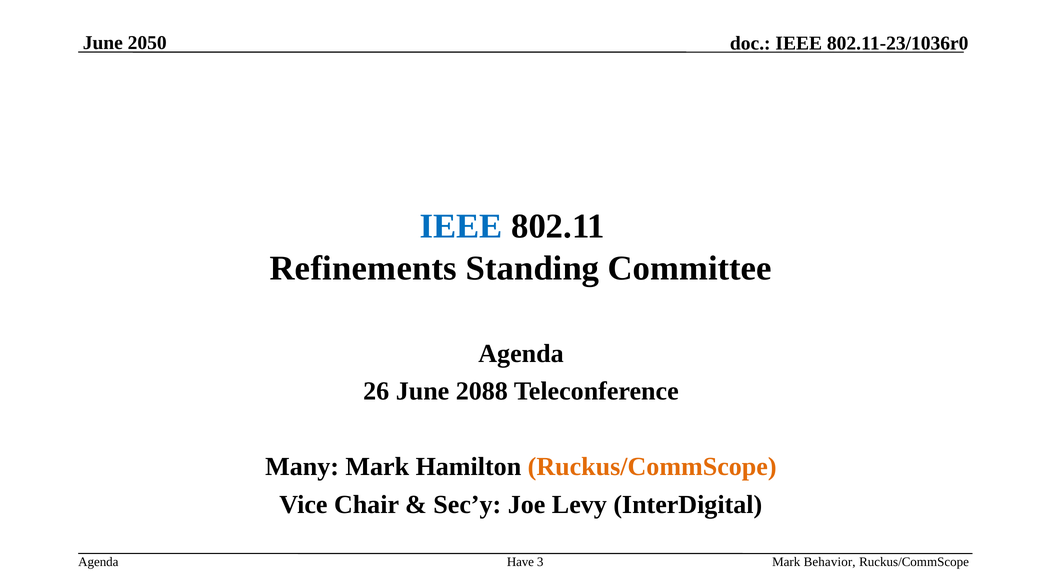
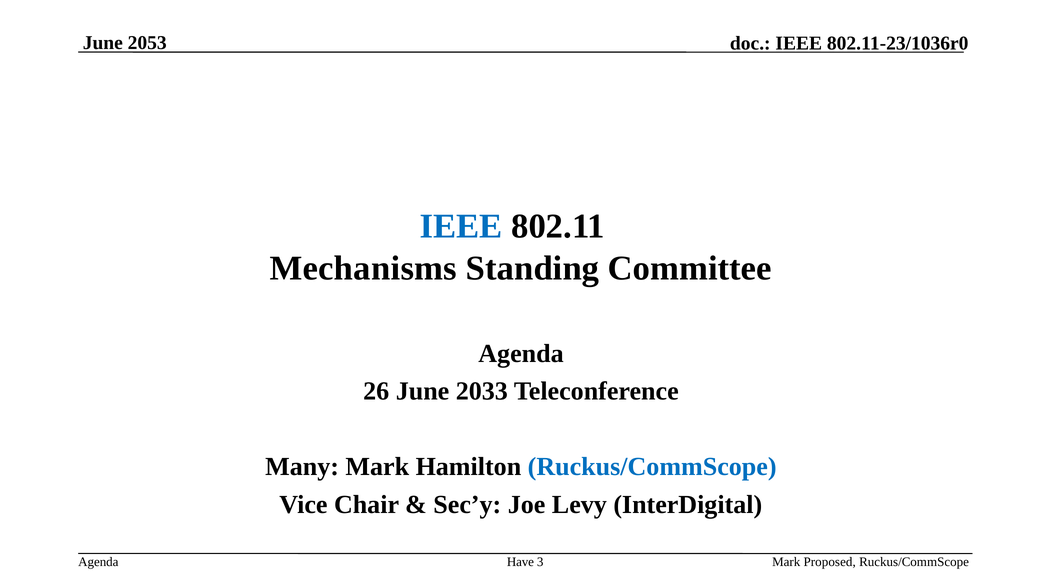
2050: 2050 -> 2053
Refinements: Refinements -> Mechanisms
2088: 2088 -> 2033
Ruckus/CommScope at (652, 467) colour: orange -> blue
Behavior: Behavior -> Proposed
